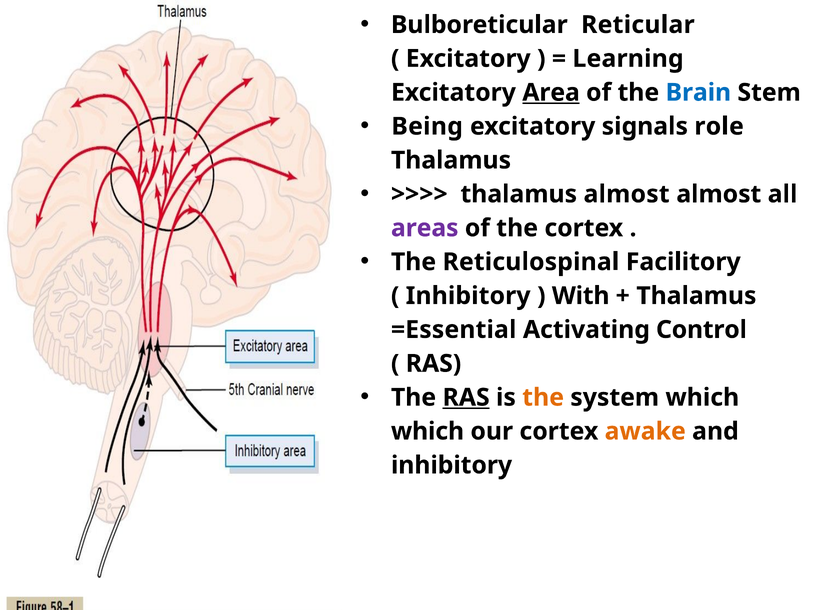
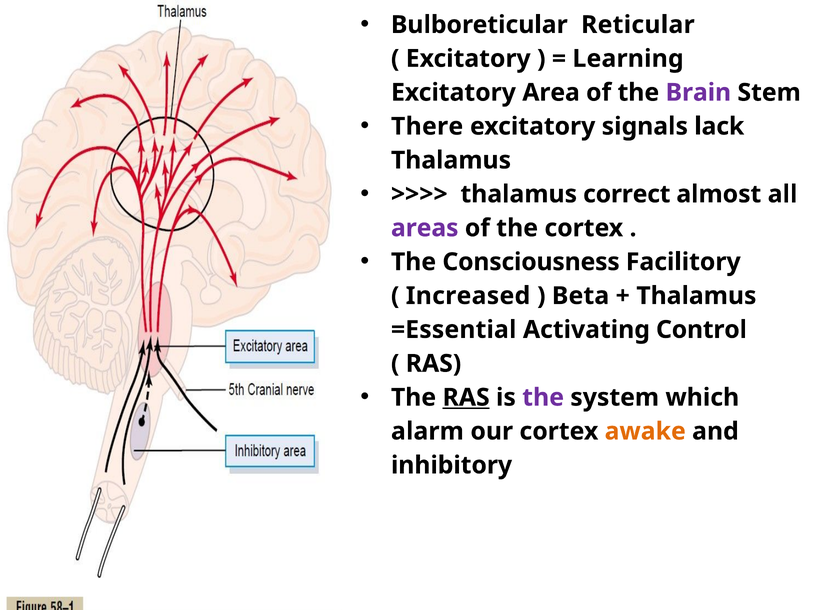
Area underline: present -> none
Brain colour: blue -> purple
Being: Being -> There
role: role -> lack
thalamus almost: almost -> correct
Reticulospinal: Reticulospinal -> Consciousness
Inhibitory at (468, 296): Inhibitory -> Increased
With: With -> Beta
the at (543, 397) colour: orange -> purple
which at (428, 431): which -> alarm
